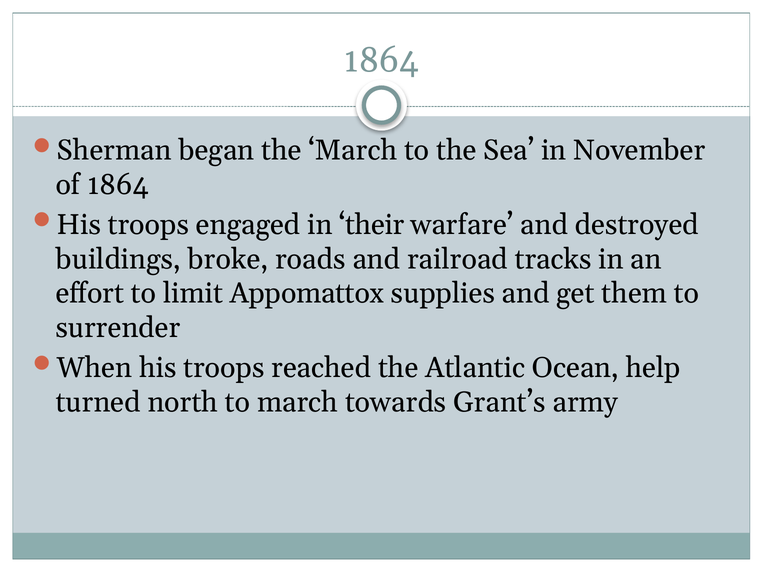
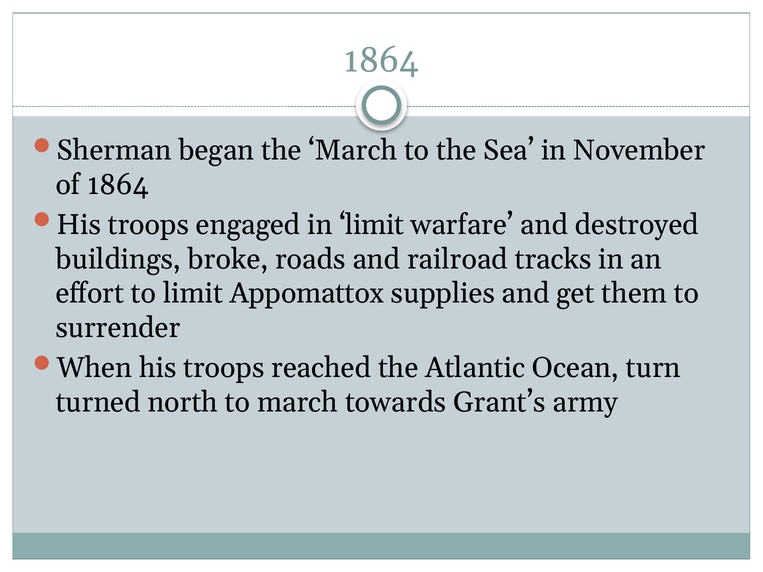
in their: their -> limit
help: help -> turn
